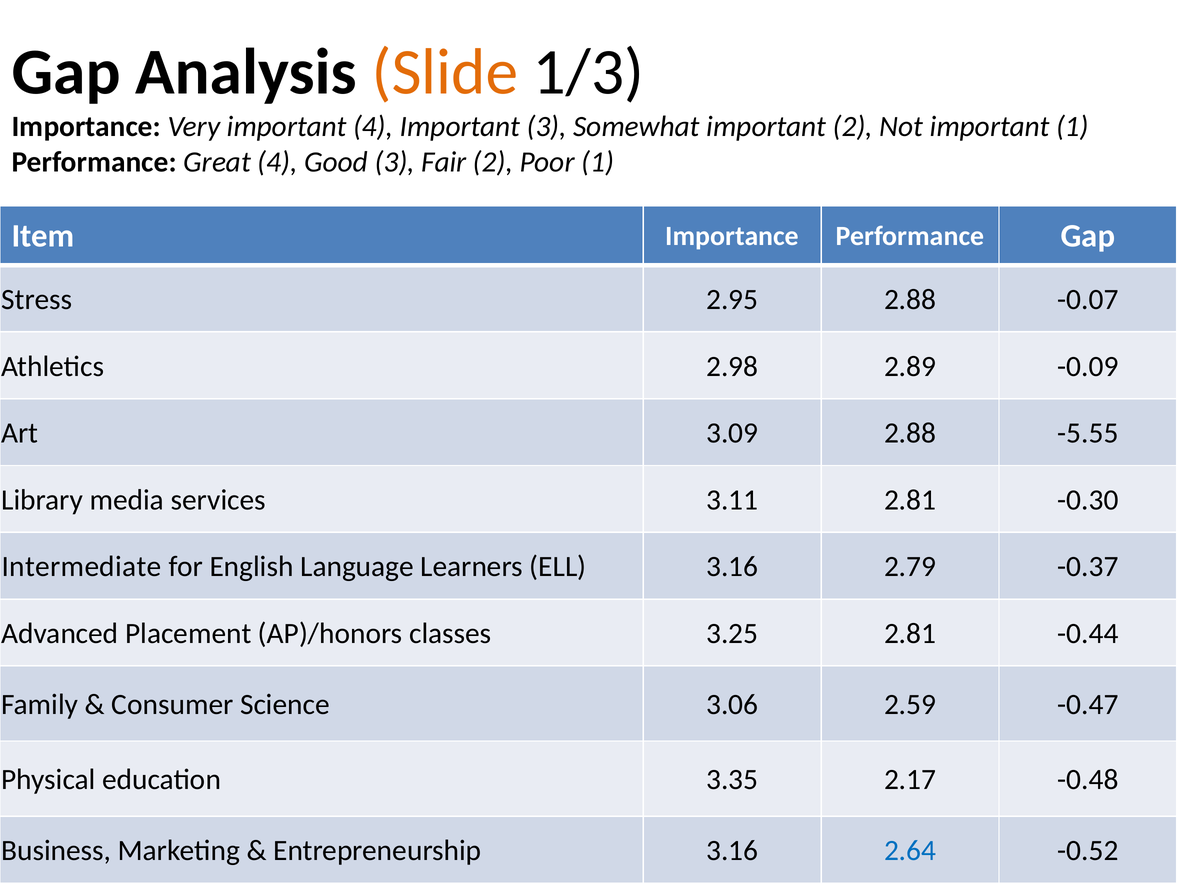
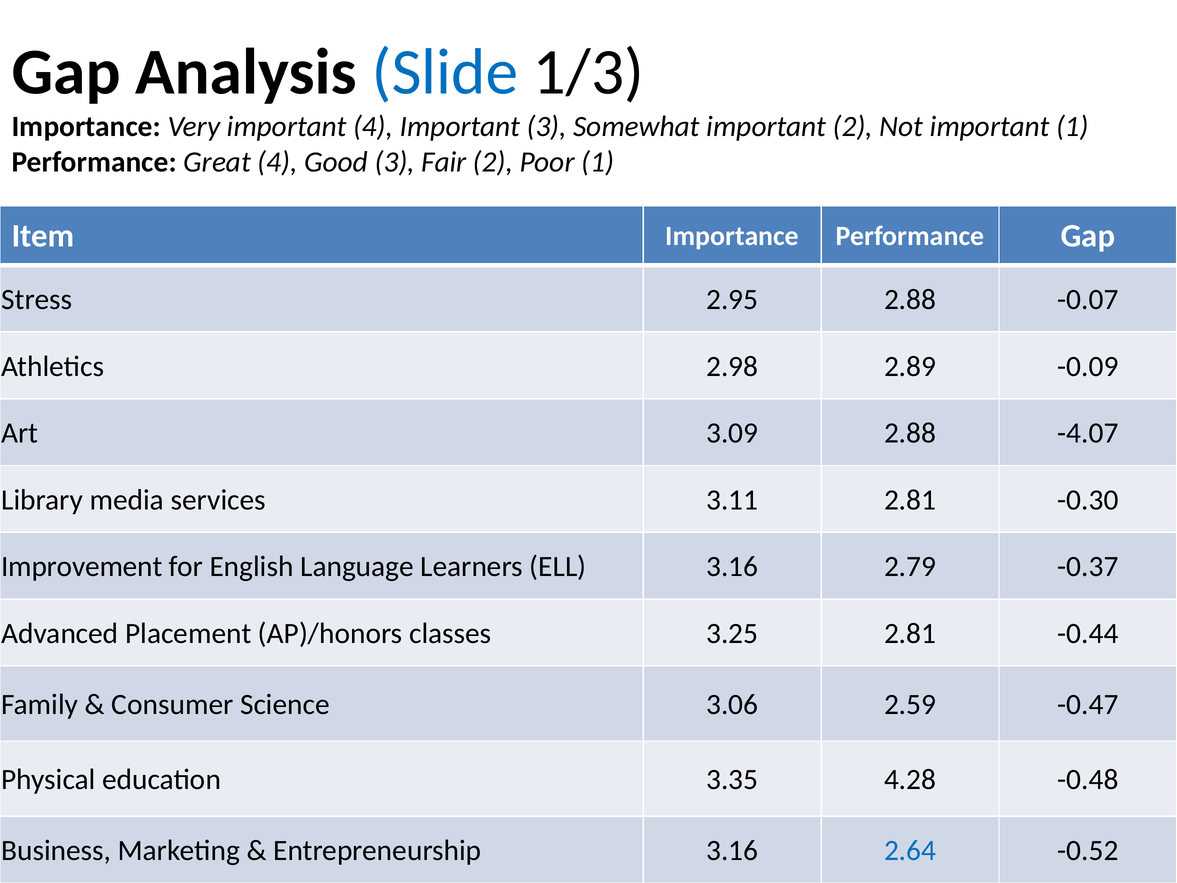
Slide colour: orange -> blue
-5.55: -5.55 -> -4.07
Intermediate: Intermediate -> Improvement
2.17: 2.17 -> 4.28
